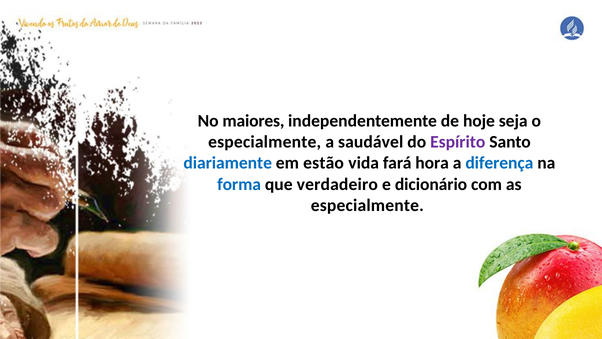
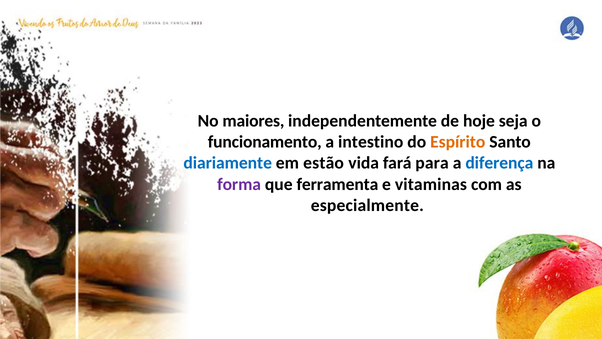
especialmente at (265, 142): especialmente -> funcionamento
saudável: saudável -> intestino
Espírito colour: purple -> orange
hora: hora -> para
forma colour: blue -> purple
verdadeiro: verdadeiro -> ferramenta
dicionário: dicionário -> vitaminas
